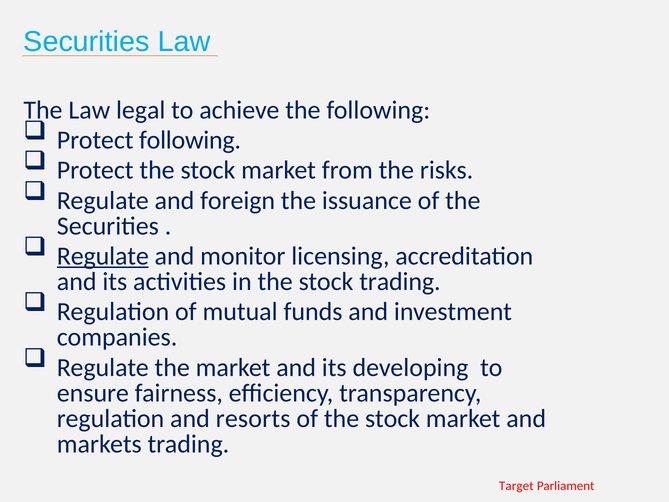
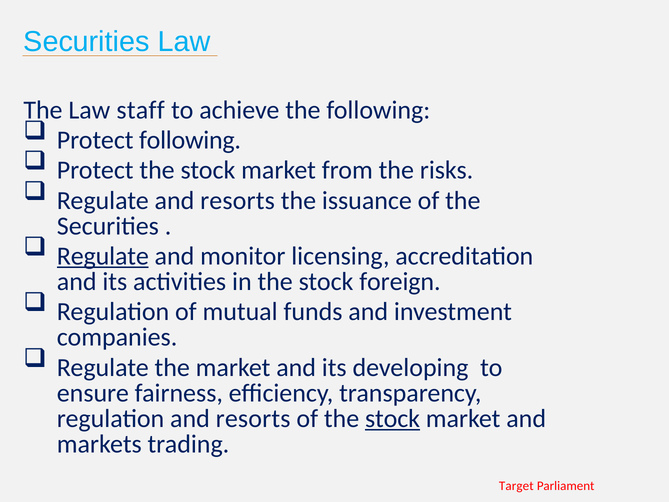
legal: legal -> staff
Regulate and foreign: foreign -> resorts
stock trading: trading -> foreign
stock at (392, 418) underline: none -> present
